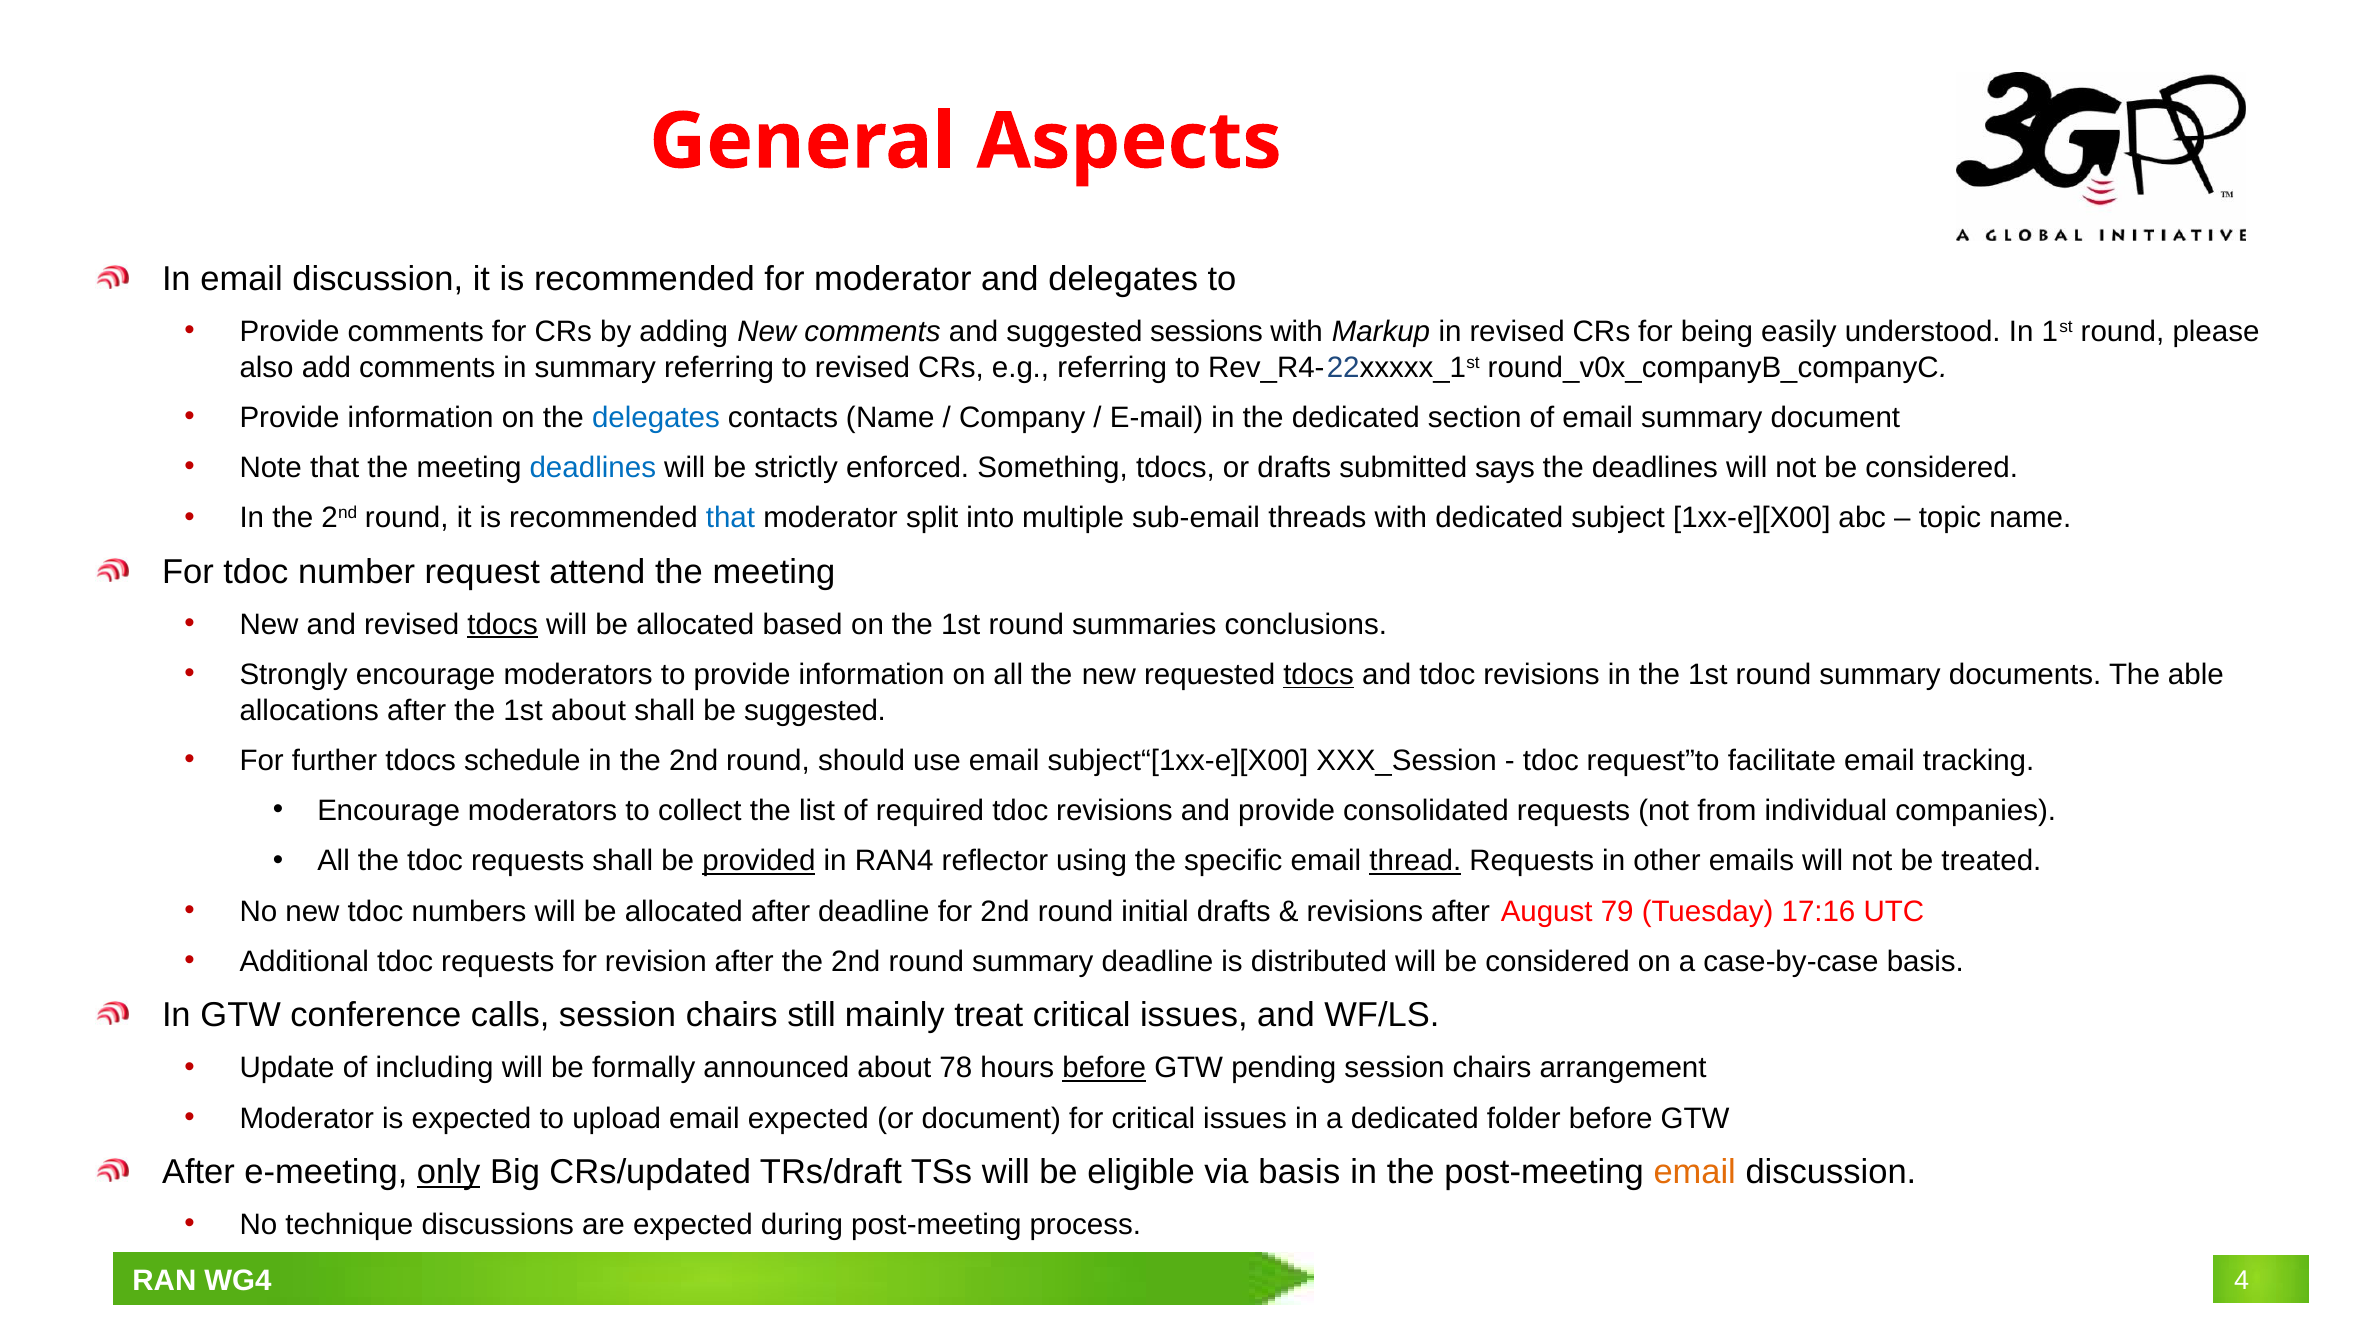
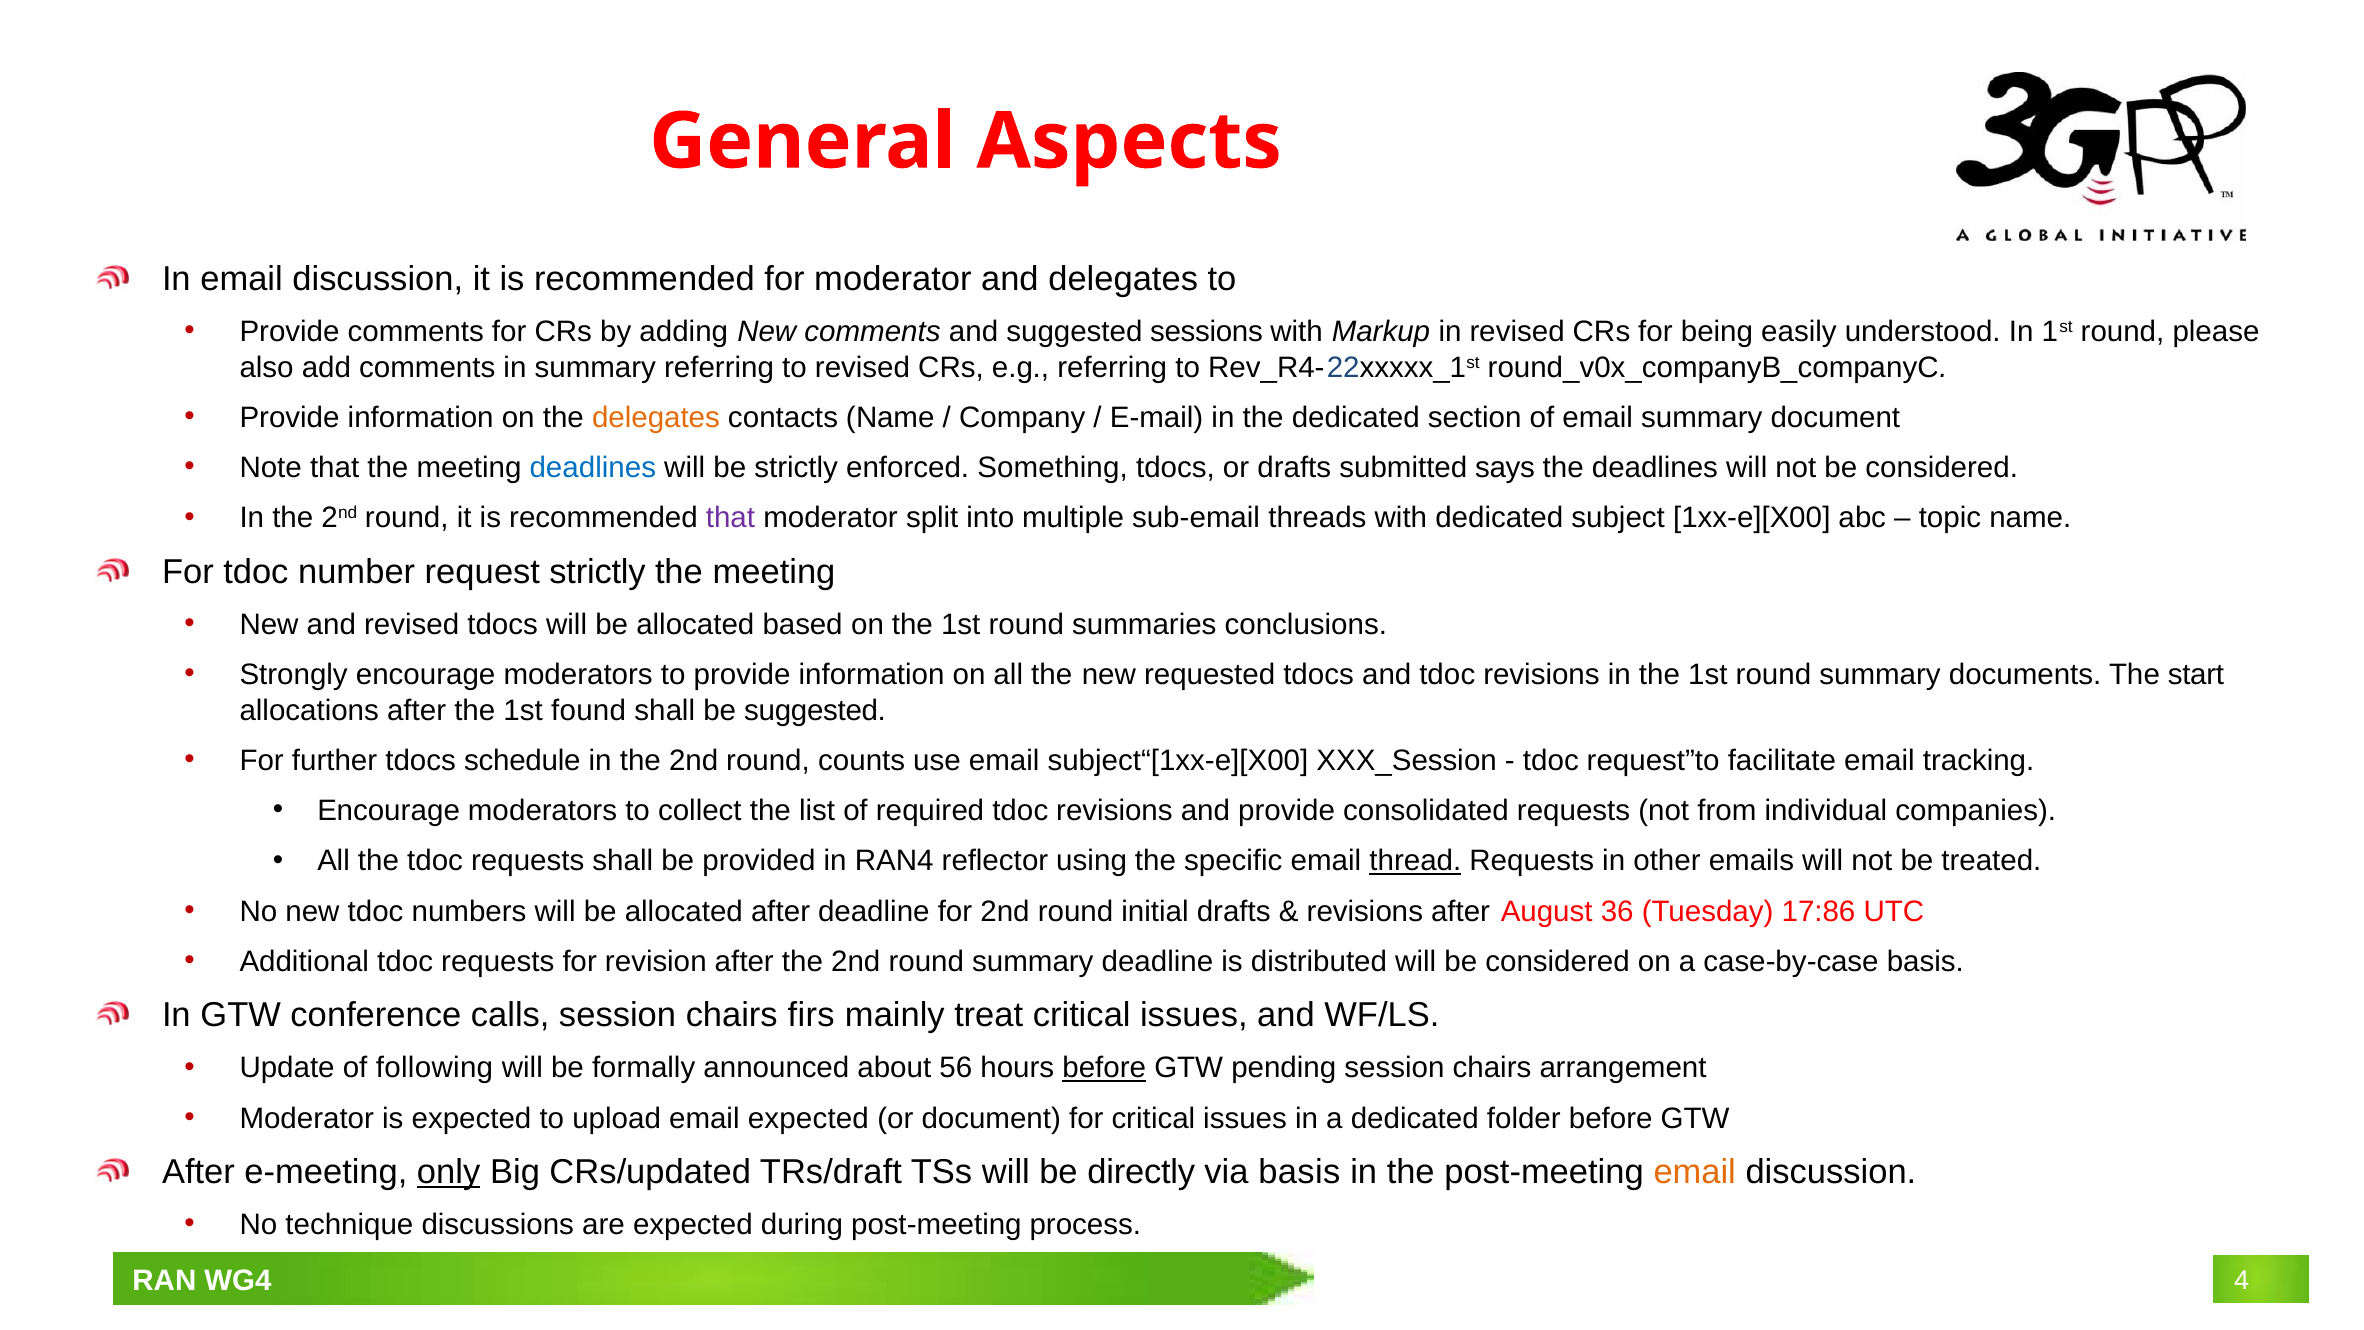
delegates at (656, 417) colour: blue -> orange
that at (730, 518) colour: blue -> purple
request attend: attend -> strictly
tdocs at (503, 624) underline: present -> none
tdocs at (1319, 675) underline: present -> none
able: able -> start
1st about: about -> found
should: should -> counts
provided underline: present -> none
79: 79 -> 36
17:16: 17:16 -> 17:86
still: still -> firs
including: including -> following
78: 78 -> 56
eligible: eligible -> directly
